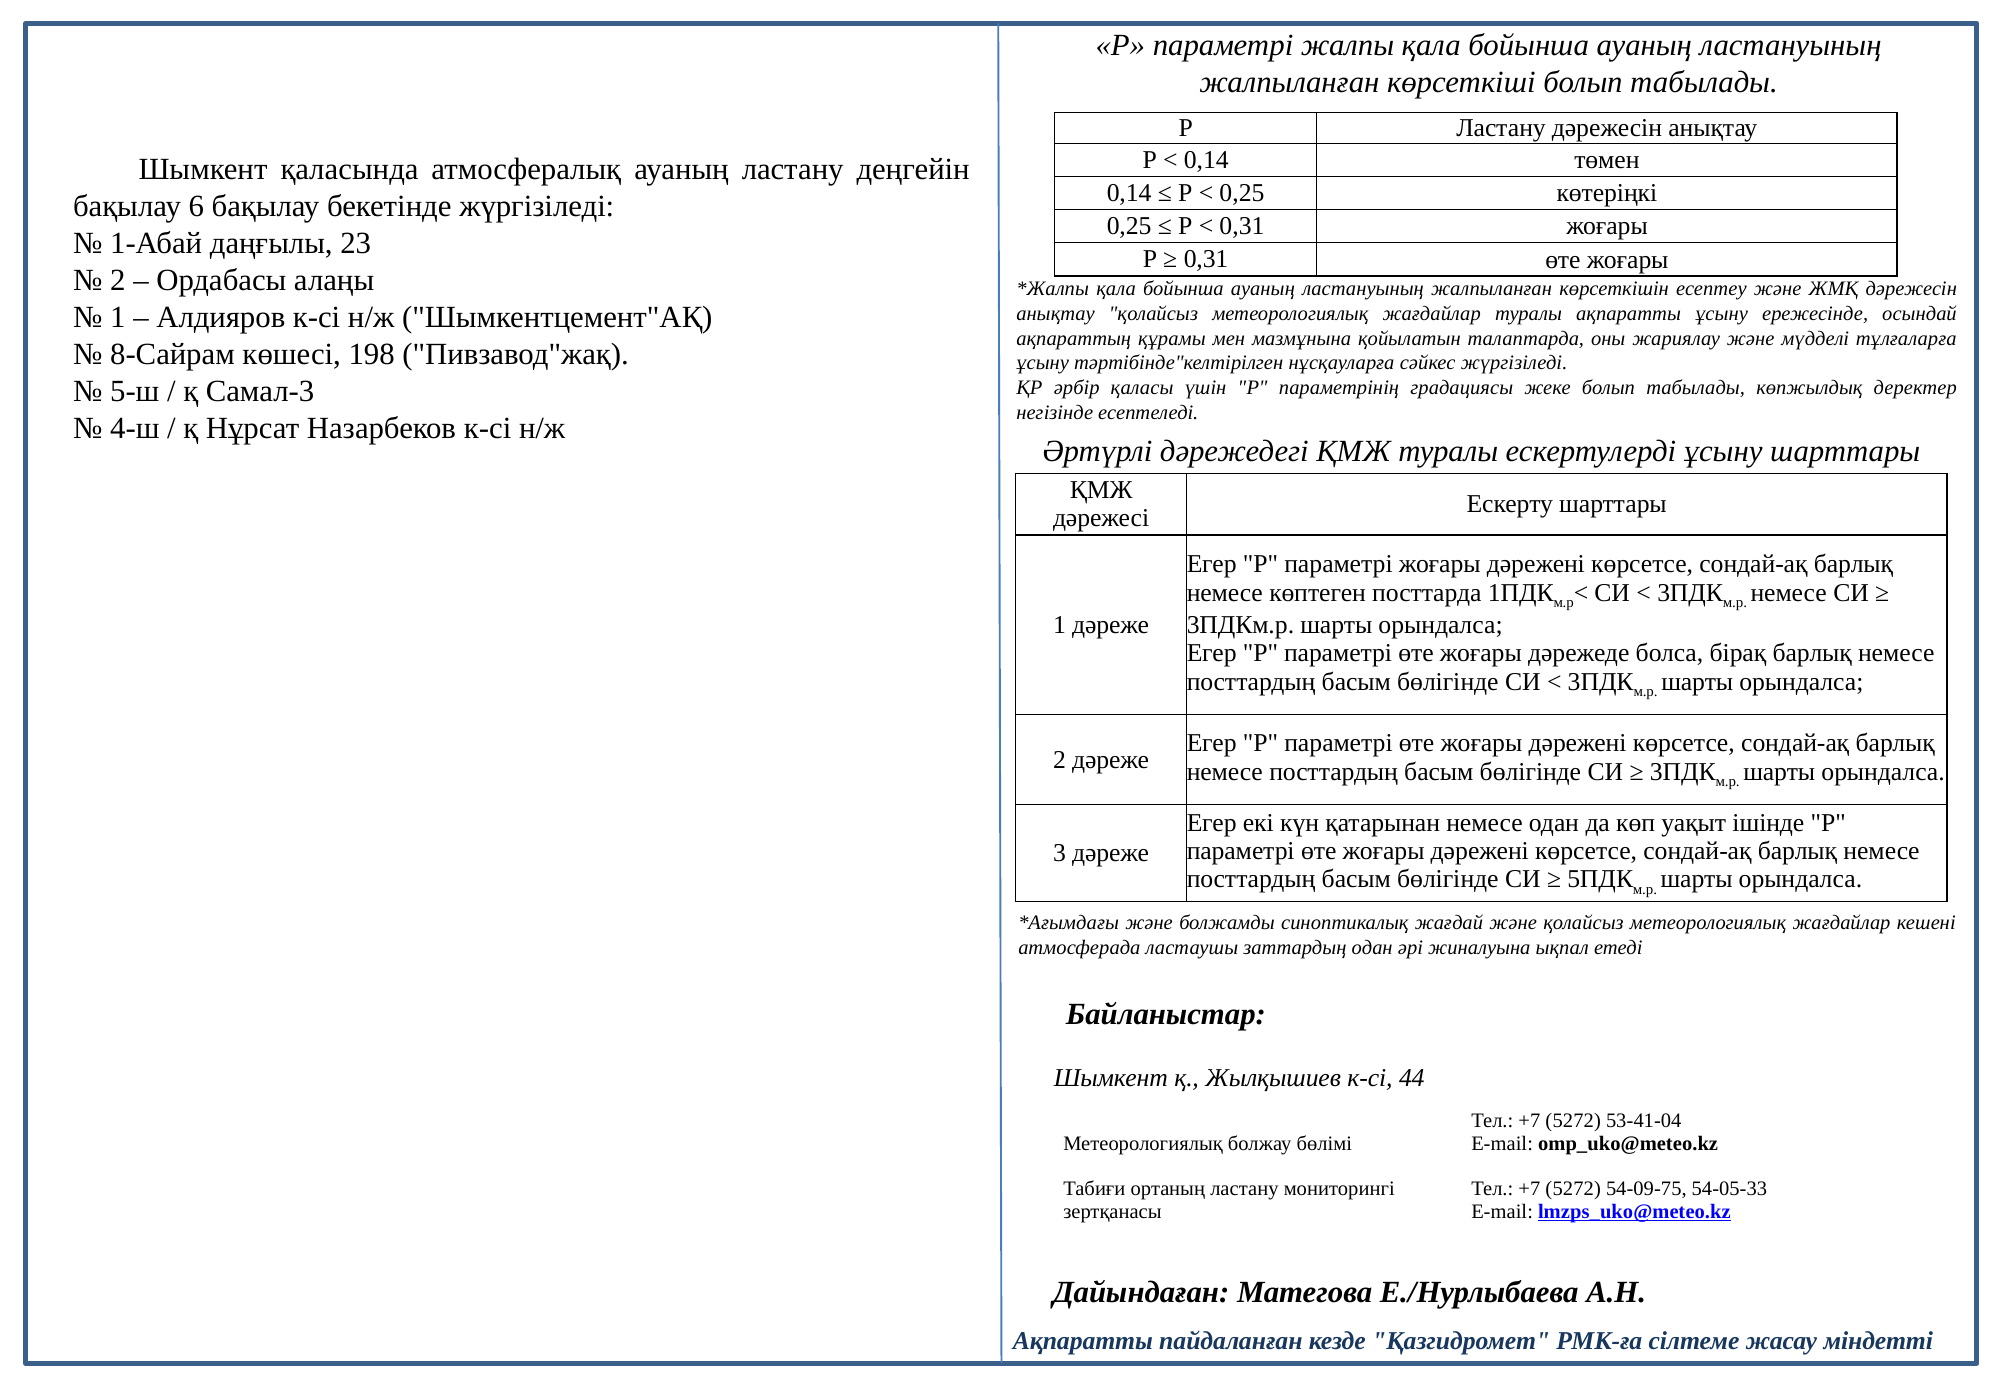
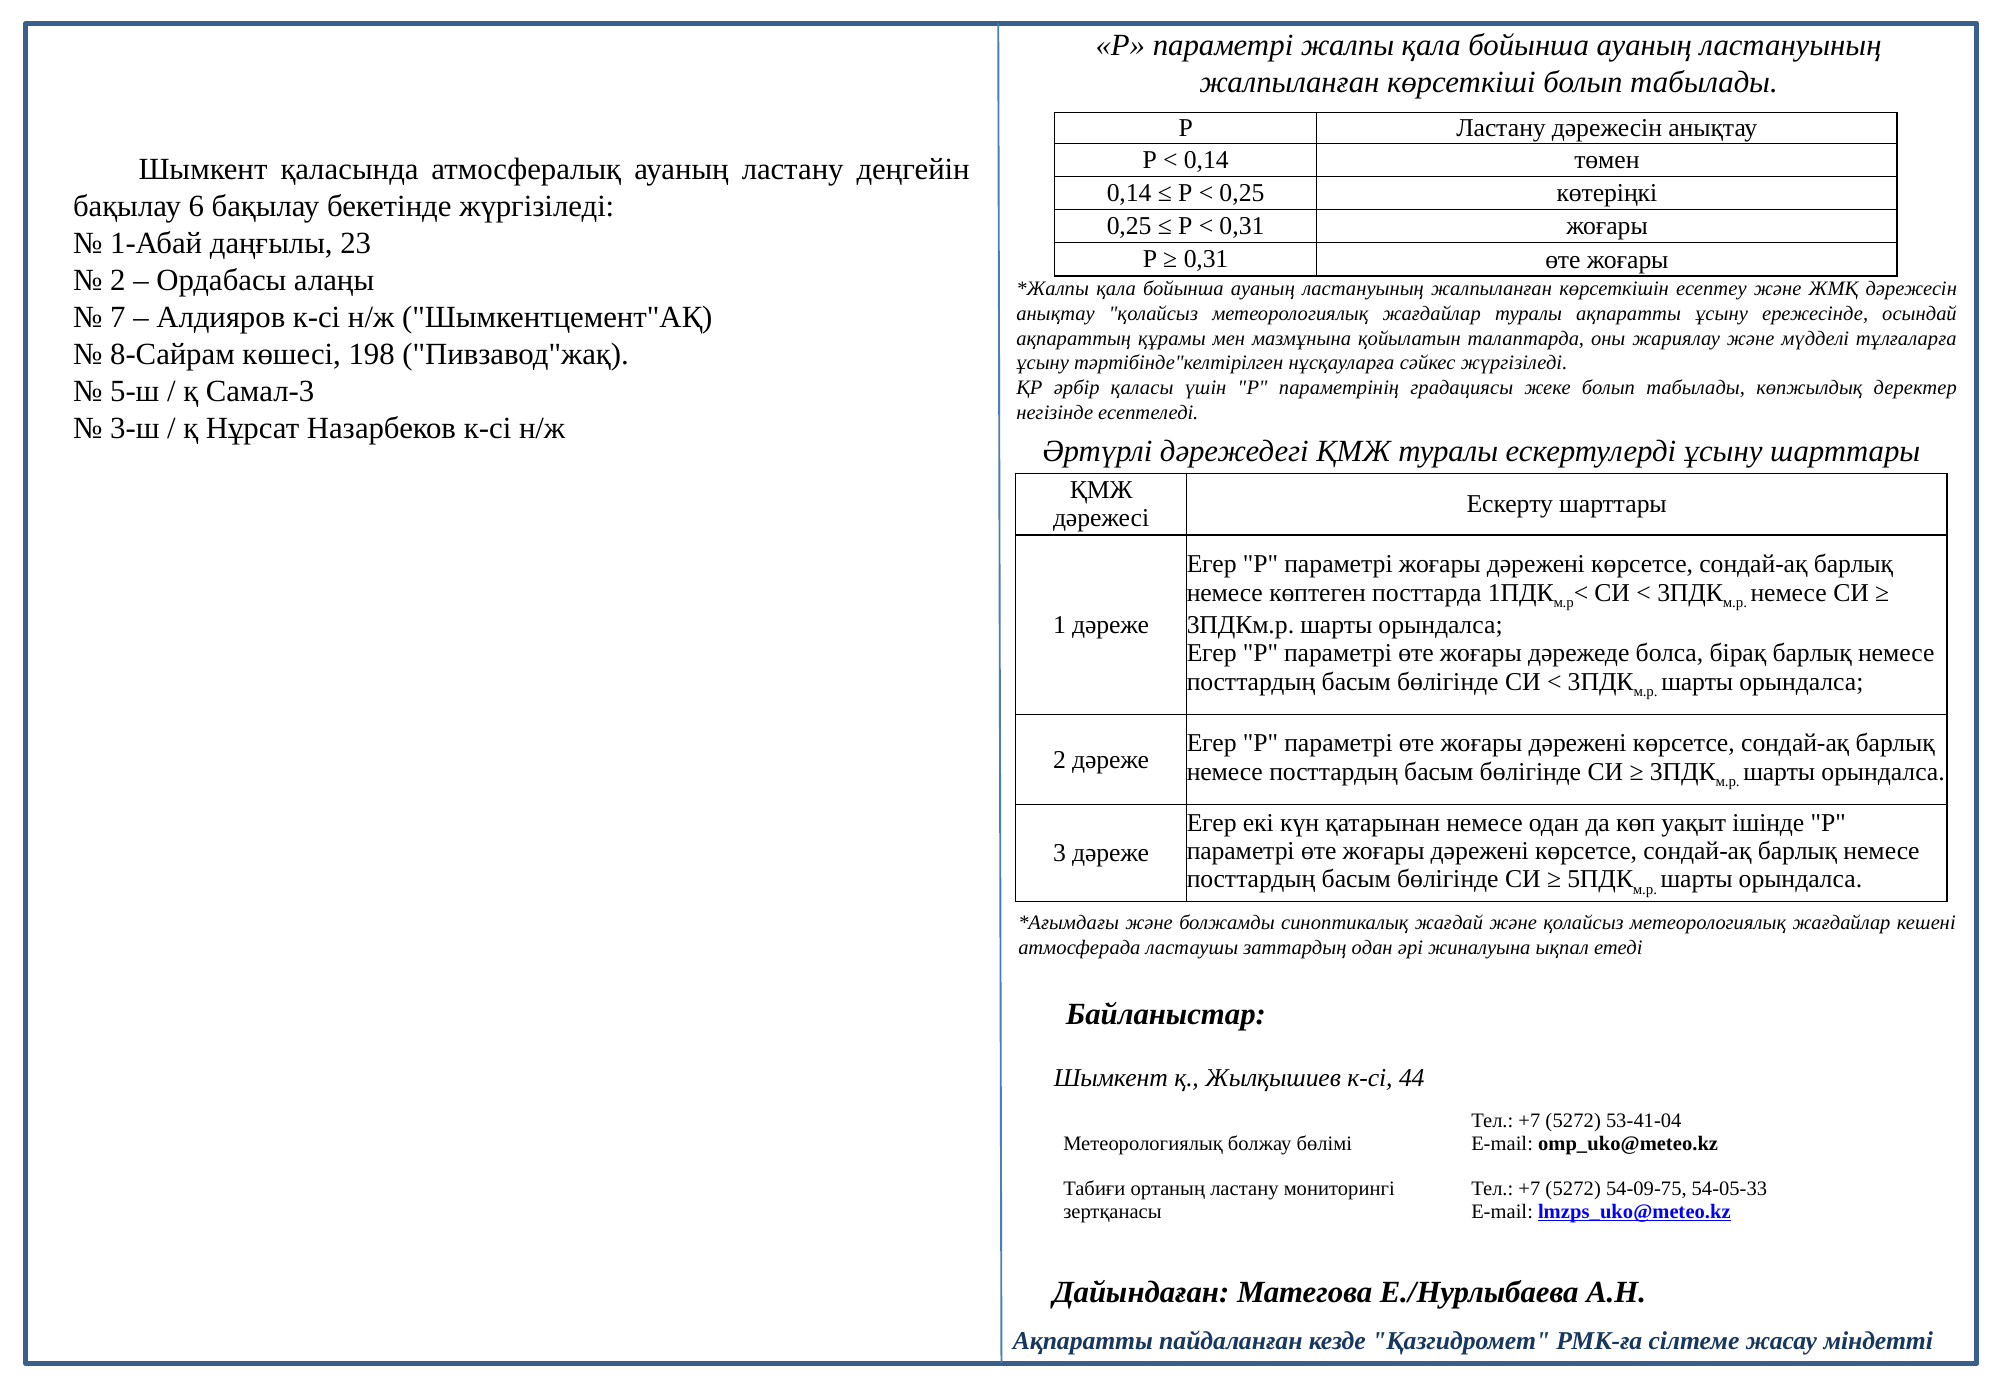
1 at (118, 318): 1 -> 7
4-ш: 4-ш -> 3-ш
